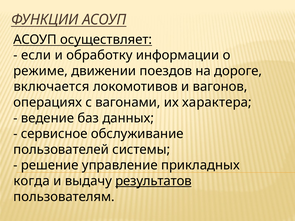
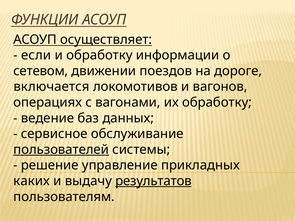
режиме: режиме -> сетевом
их характера: характера -> обработку
пользователей underline: none -> present
когда: когда -> каких
